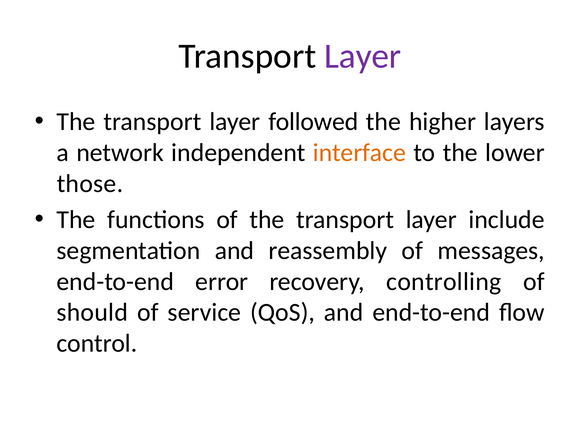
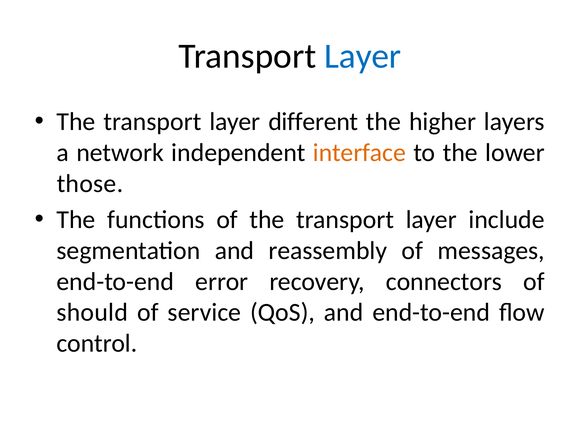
Layer at (363, 56) colour: purple -> blue
followed: followed -> different
controlling: controlling -> connectors
